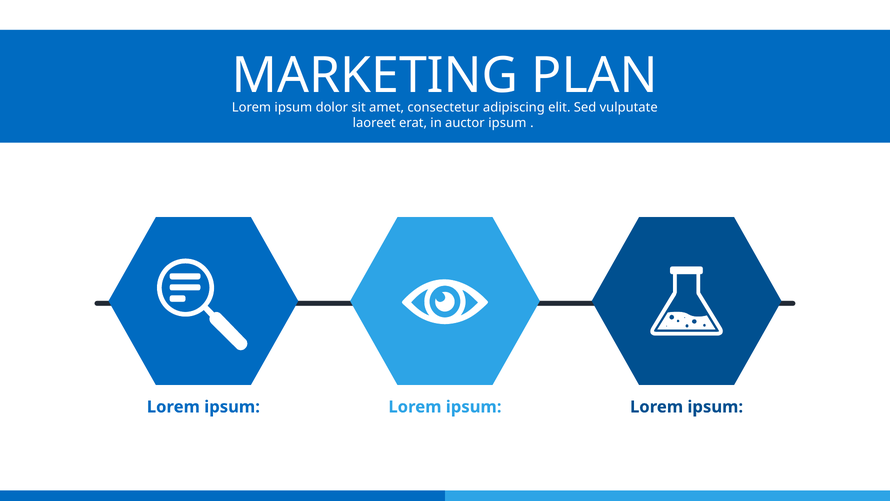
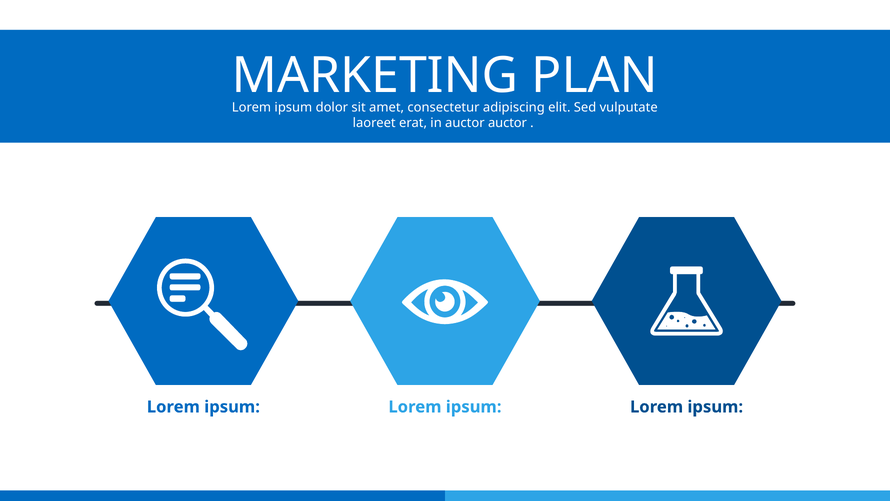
auctor ipsum: ipsum -> auctor
